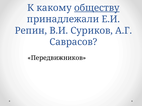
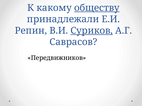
Суриков underline: none -> present
